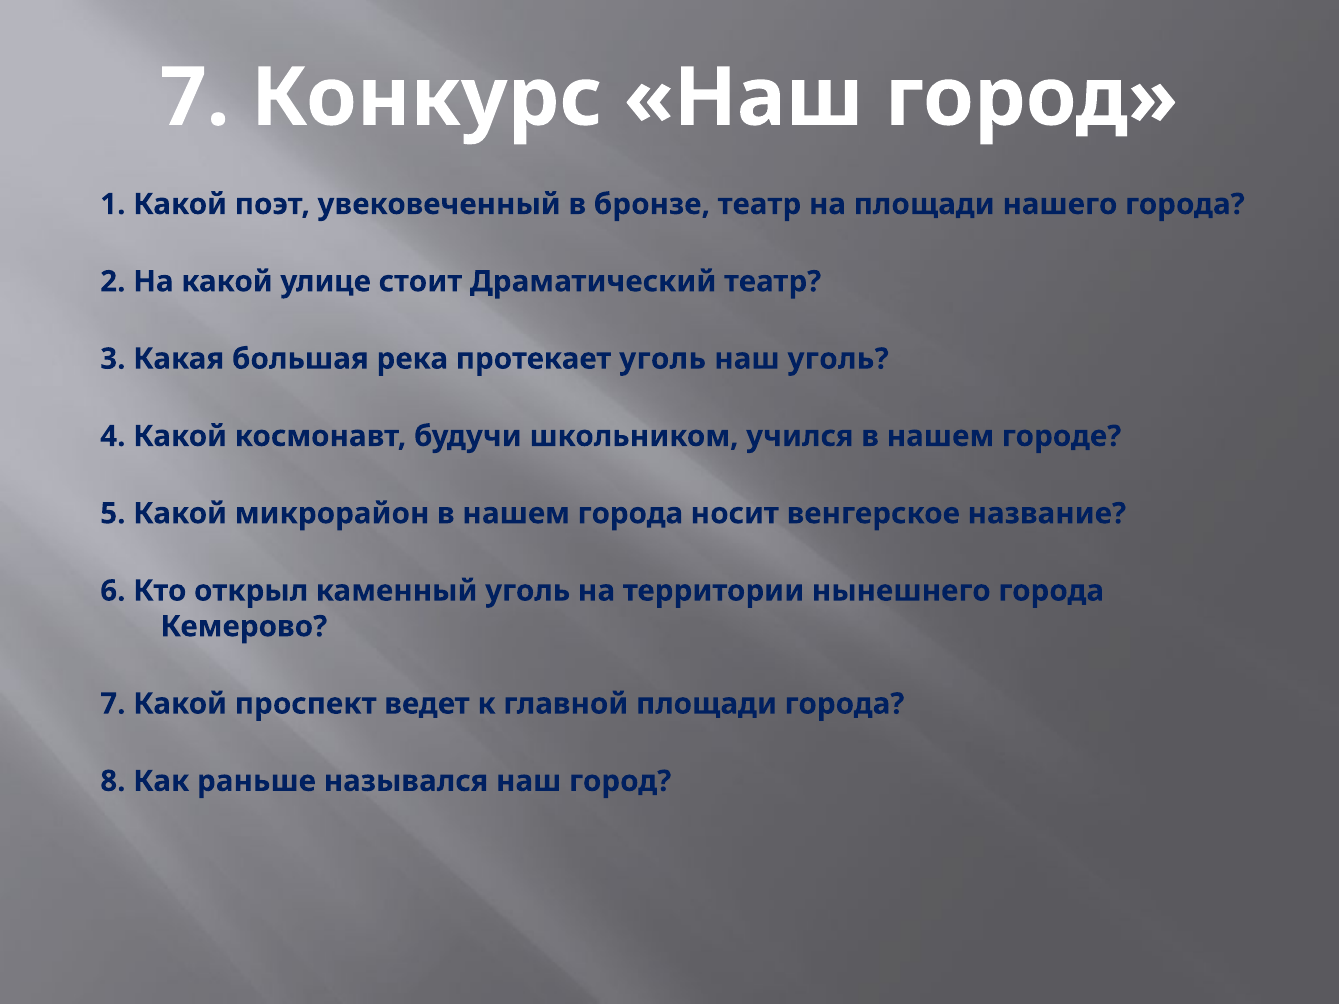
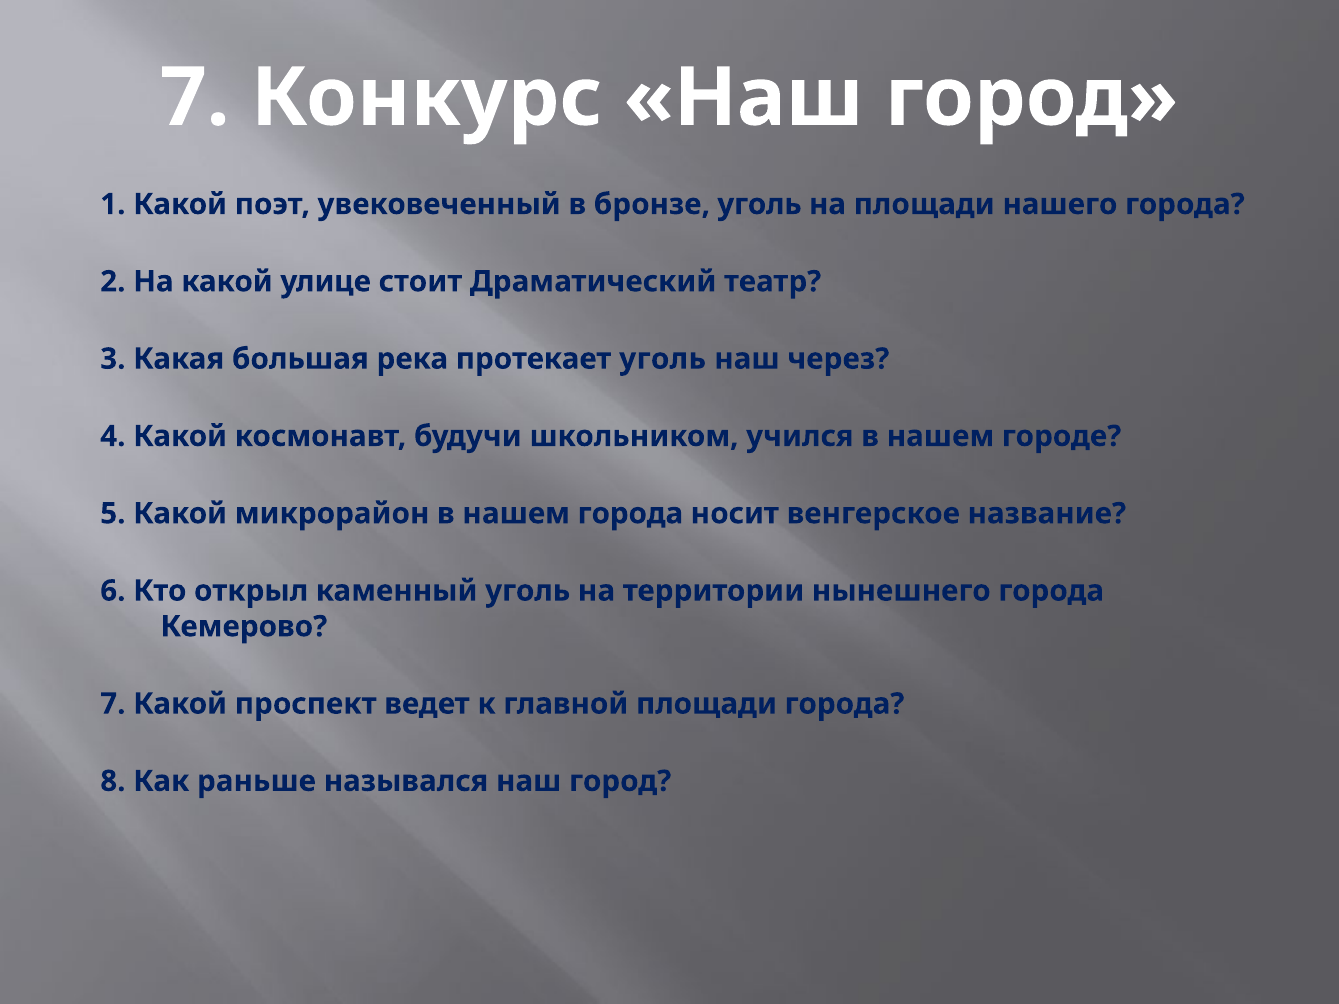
бронзе театр: театр -> уголь
наш уголь: уголь -> через
